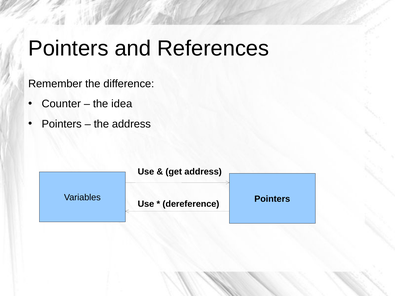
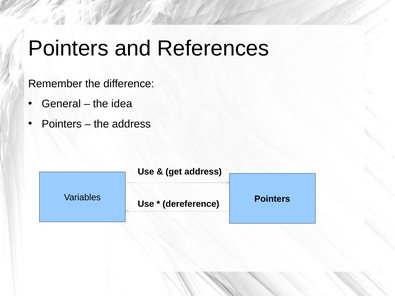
Counter: Counter -> General
